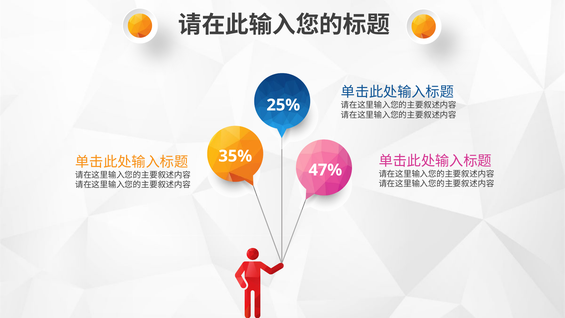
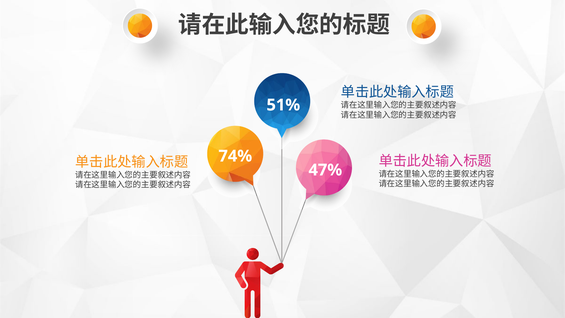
25%: 25% -> 51%
35%: 35% -> 74%
